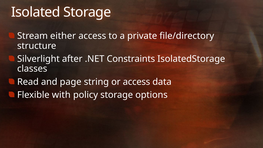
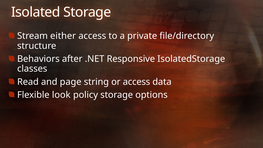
Silverlight: Silverlight -> Behaviors
Constraints: Constraints -> Responsive
with: with -> look
